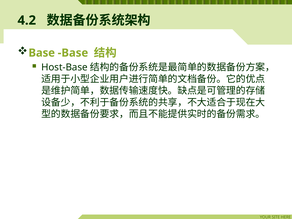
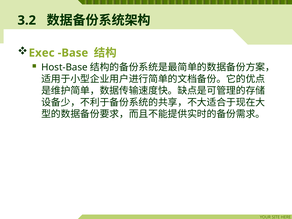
4.2: 4.2 -> 3.2
Base at (42, 53): Base -> Exec
